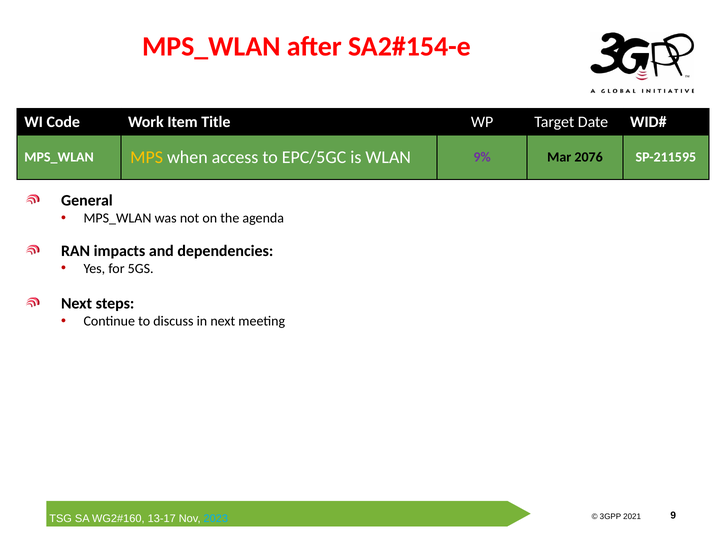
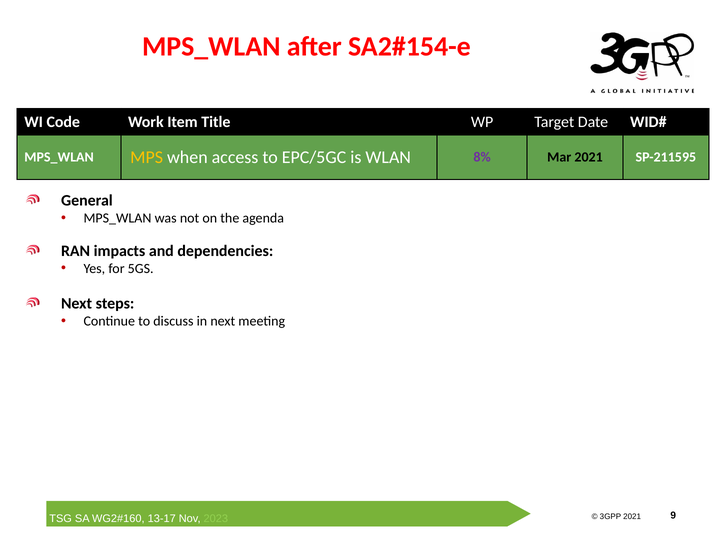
9%: 9% -> 8%
Mar 2076: 2076 -> 2021
2023 colour: light blue -> light green
